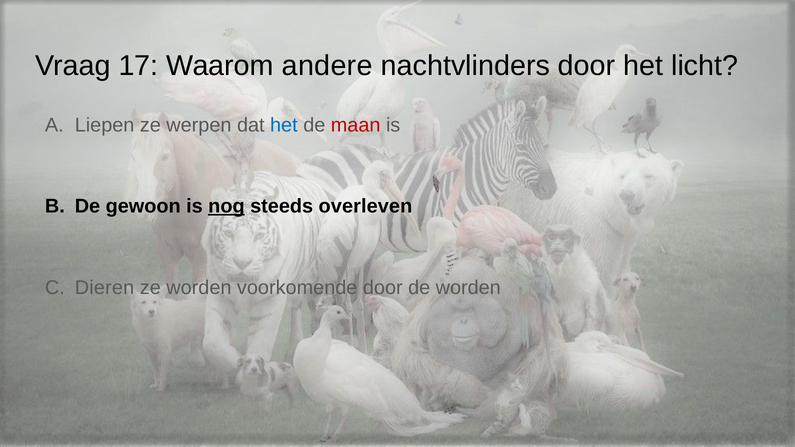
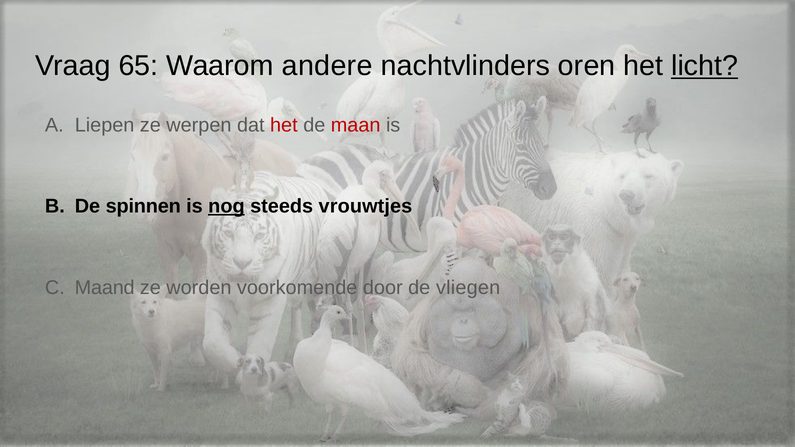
17: 17 -> 65
nachtvlinders door: door -> oren
licht underline: none -> present
het at (284, 125) colour: blue -> red
gewoon: gewoon -> spinnen
overleven: overleven -> vrouwtjes
Dieren: Dieren -> Maand
de worden: worden -> vliegen
